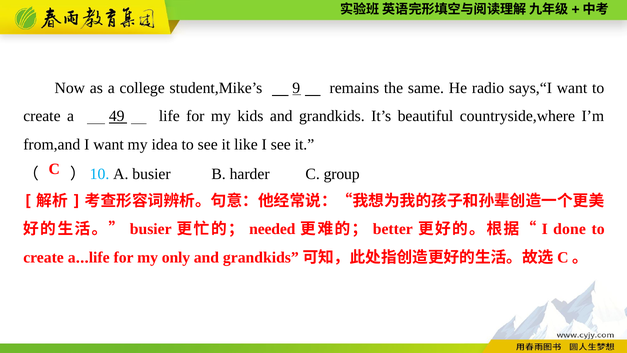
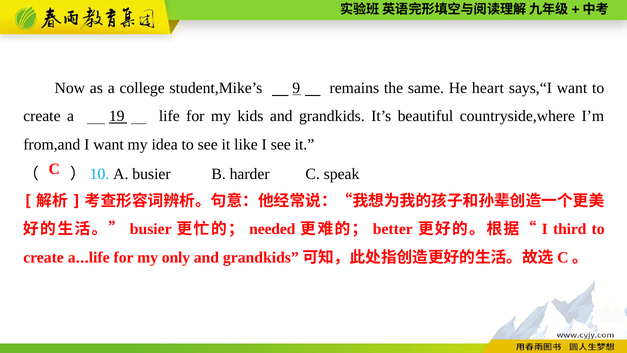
radio: radio -> heart
49: 49 -> 19
group: group -> speak
done: done -> third
